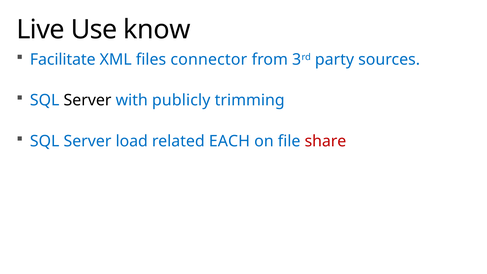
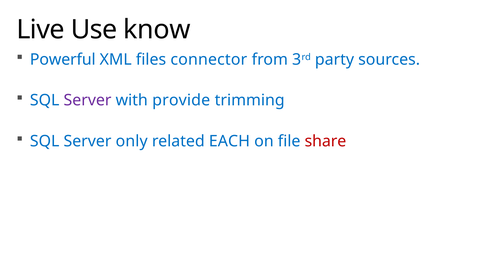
Facilitate: Facilitate -> Powerful
Server at (88, 100) colour: black -> purple
publicly: publicly -> provide
load: load -> only
